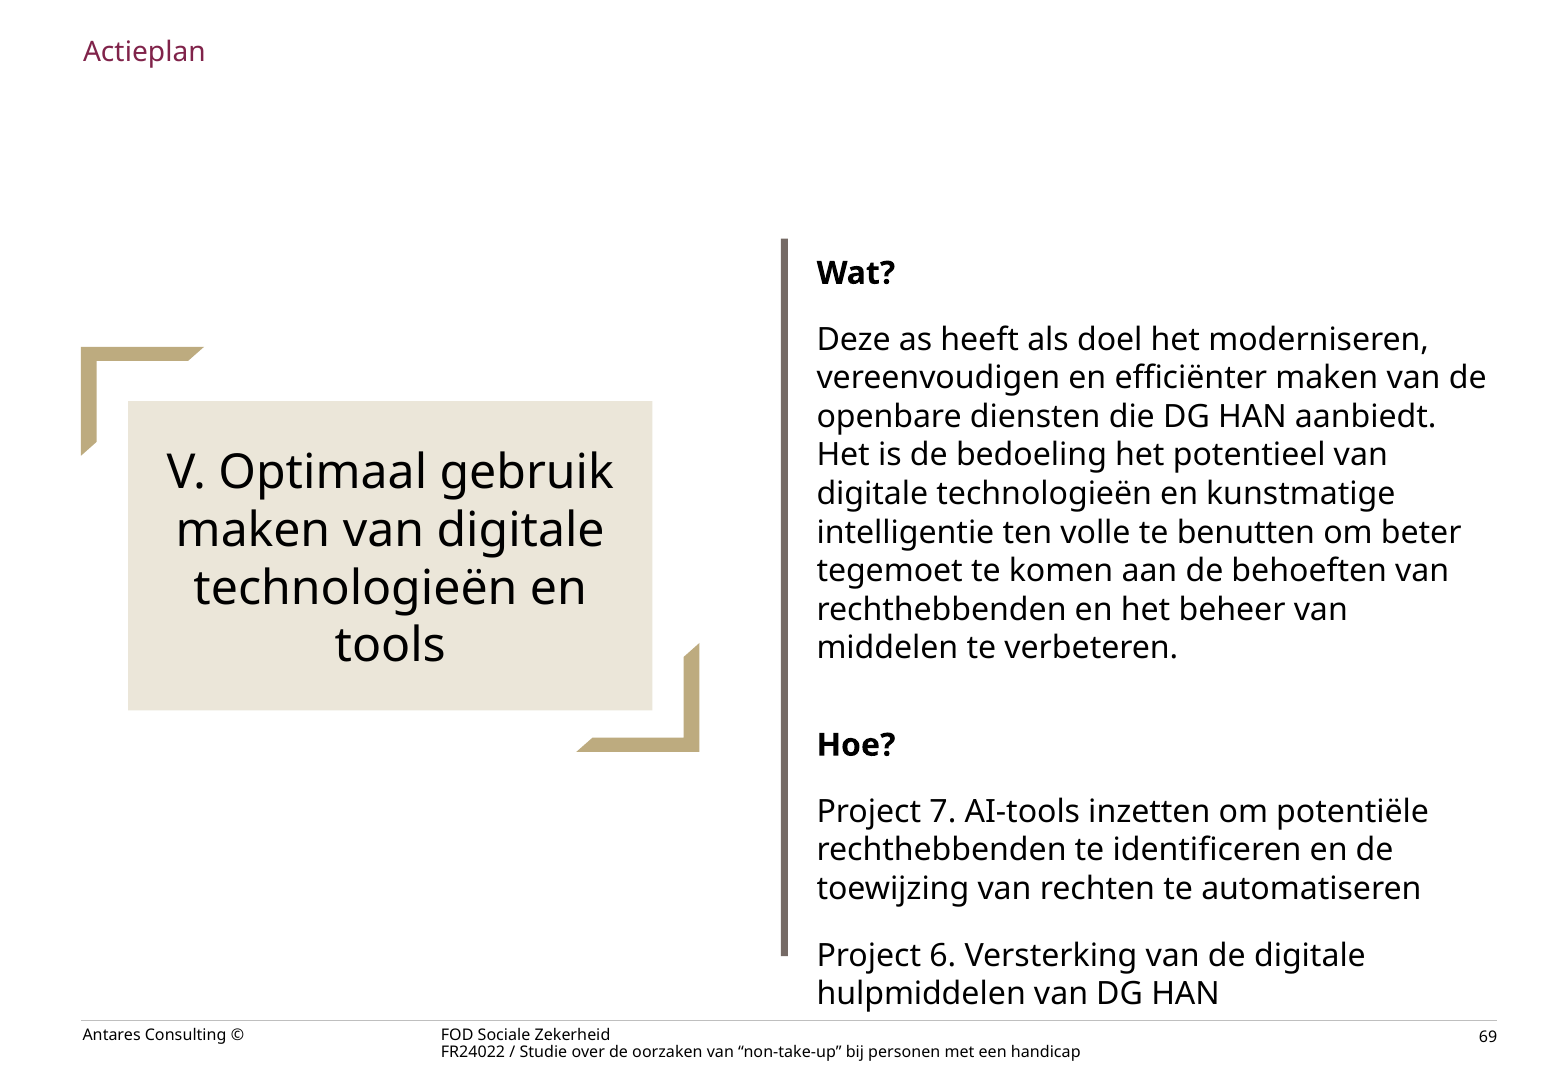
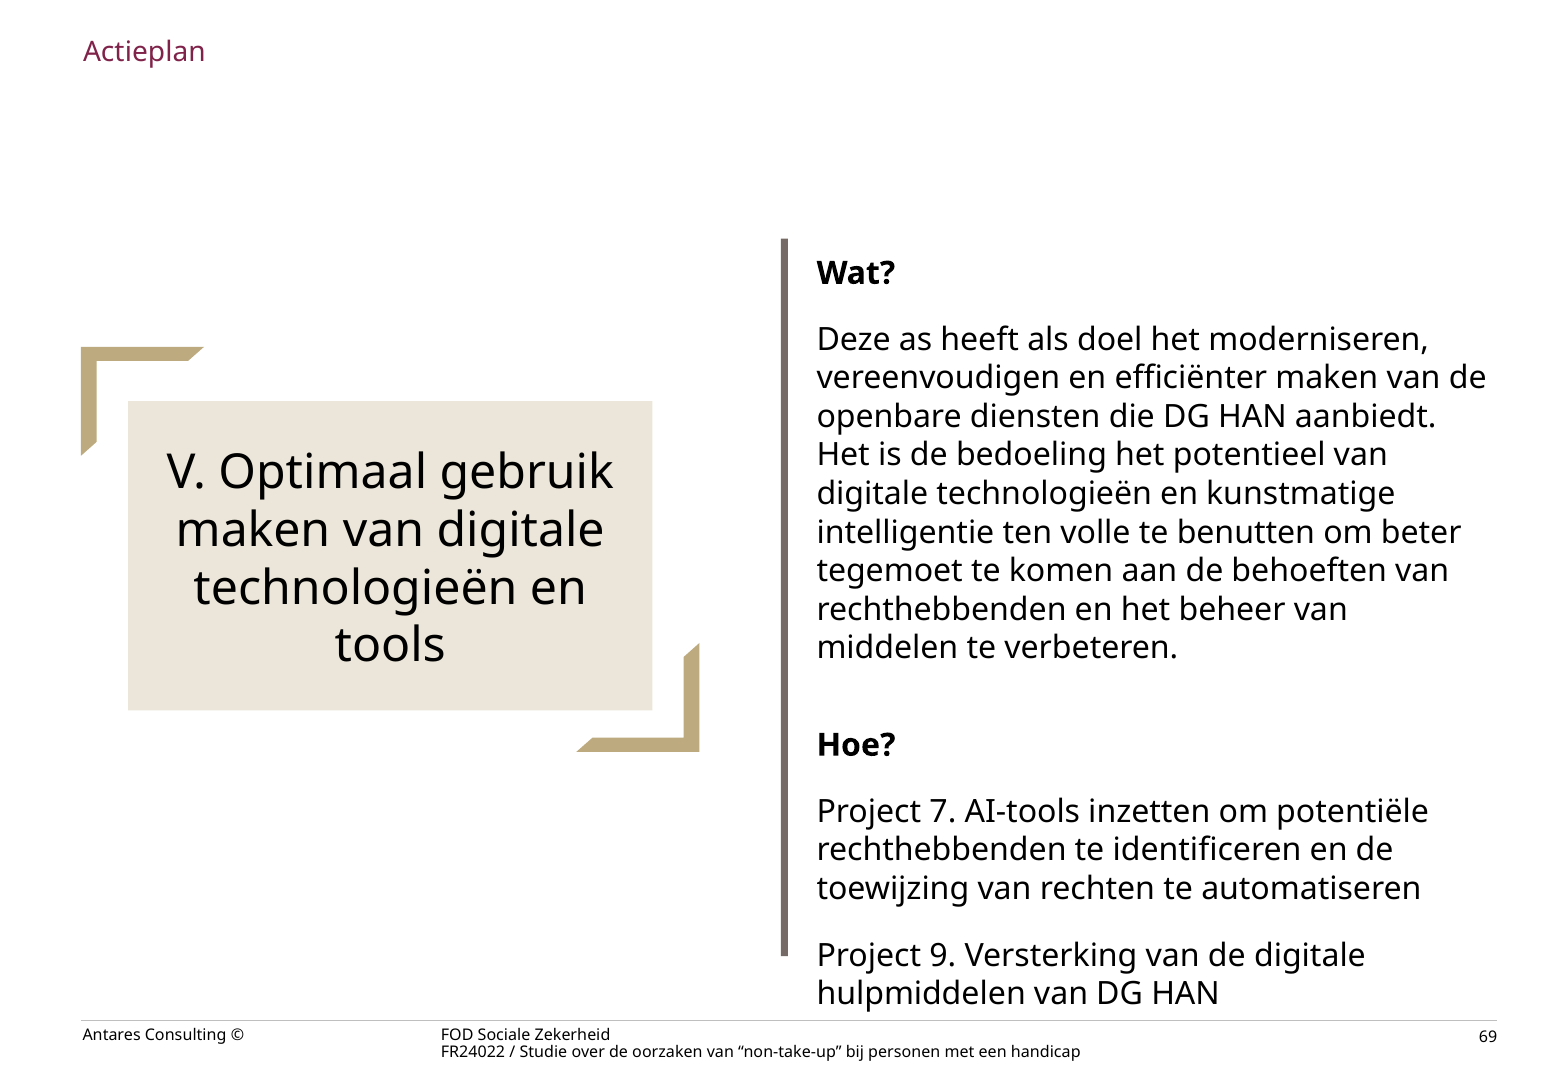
6: 6 -> 9
